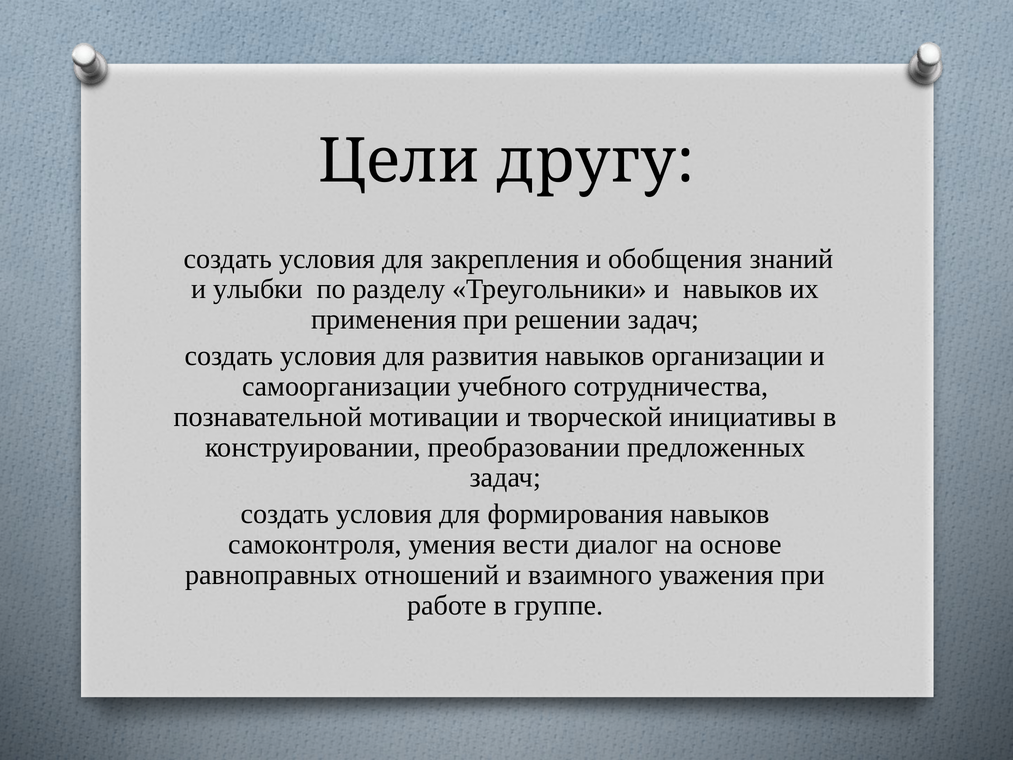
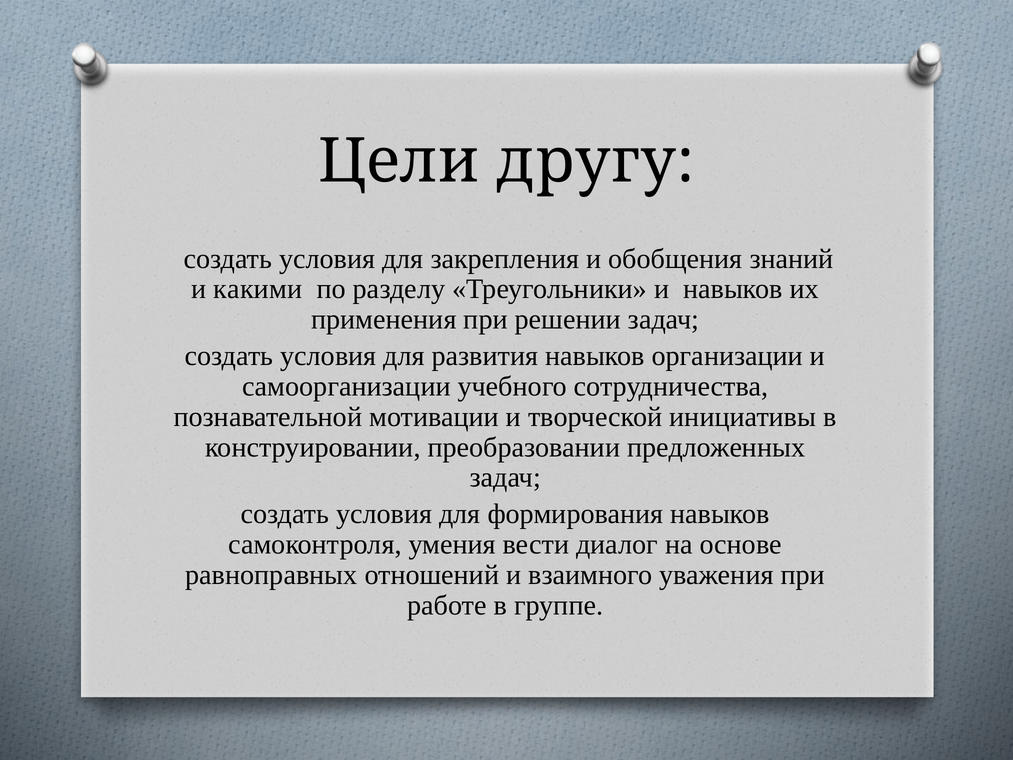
улыбки: улыбки -> какими
